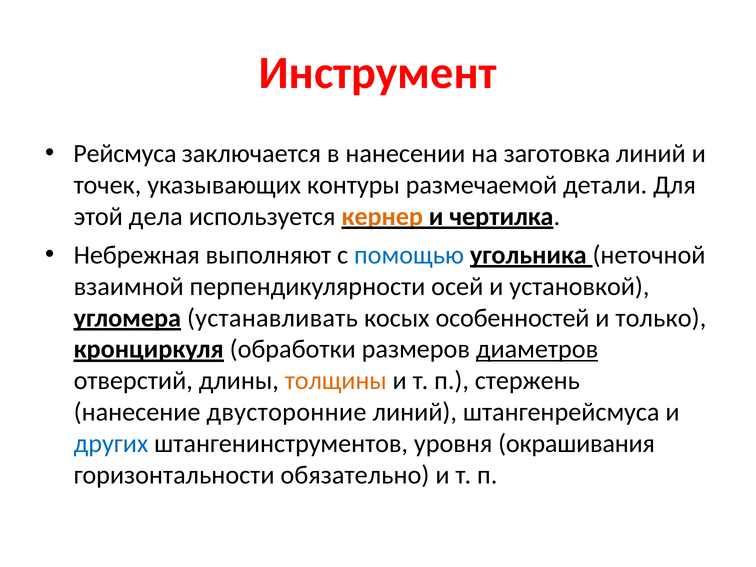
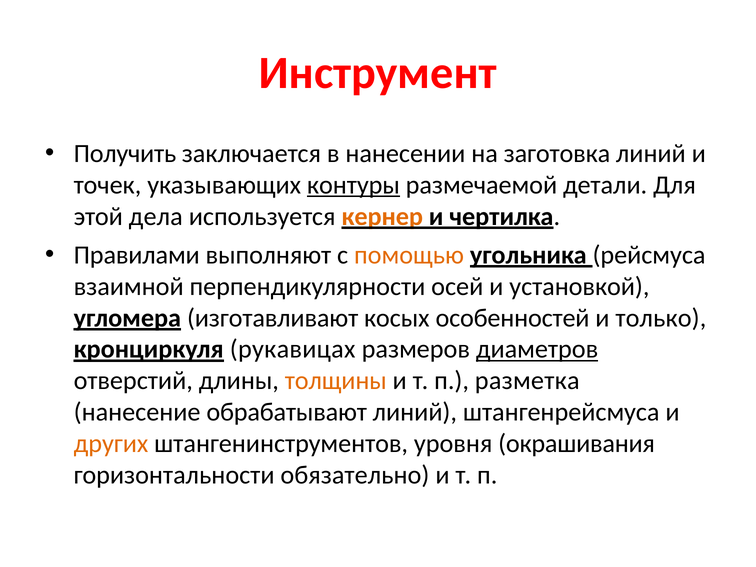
Рейсмуса: Рейсмуса -> Получить
контуры underline: none -> present
Небрежная: Небрежная -> Правилами
помощью colour: blue -> orange
неточной: неточной -> рейсмуса
устанавливать: устанавливать -> изготавливают
обработки: обработки -> рукавицах
стержень: стержень -> разметка
двусторонние: двусторонние -> обрабатывают
других colour: blue -> orange
